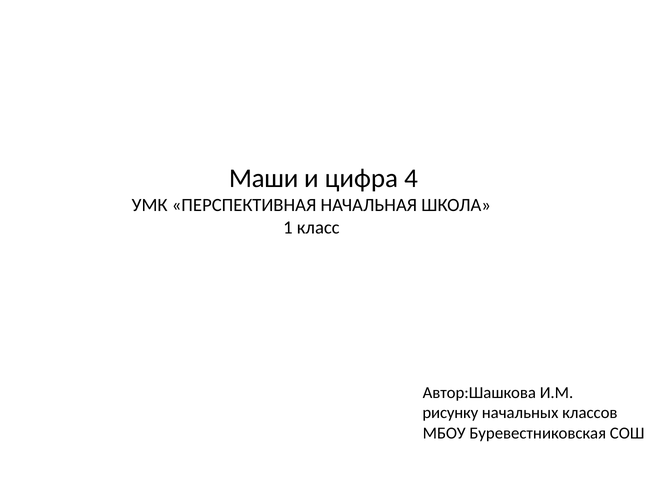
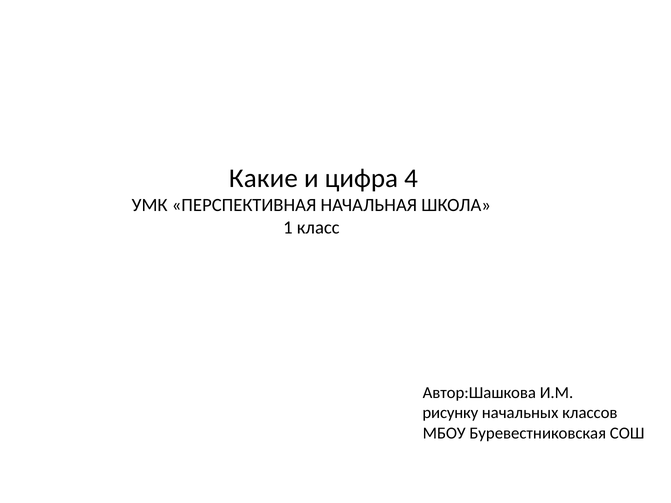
Маши: Маши -> Какие
